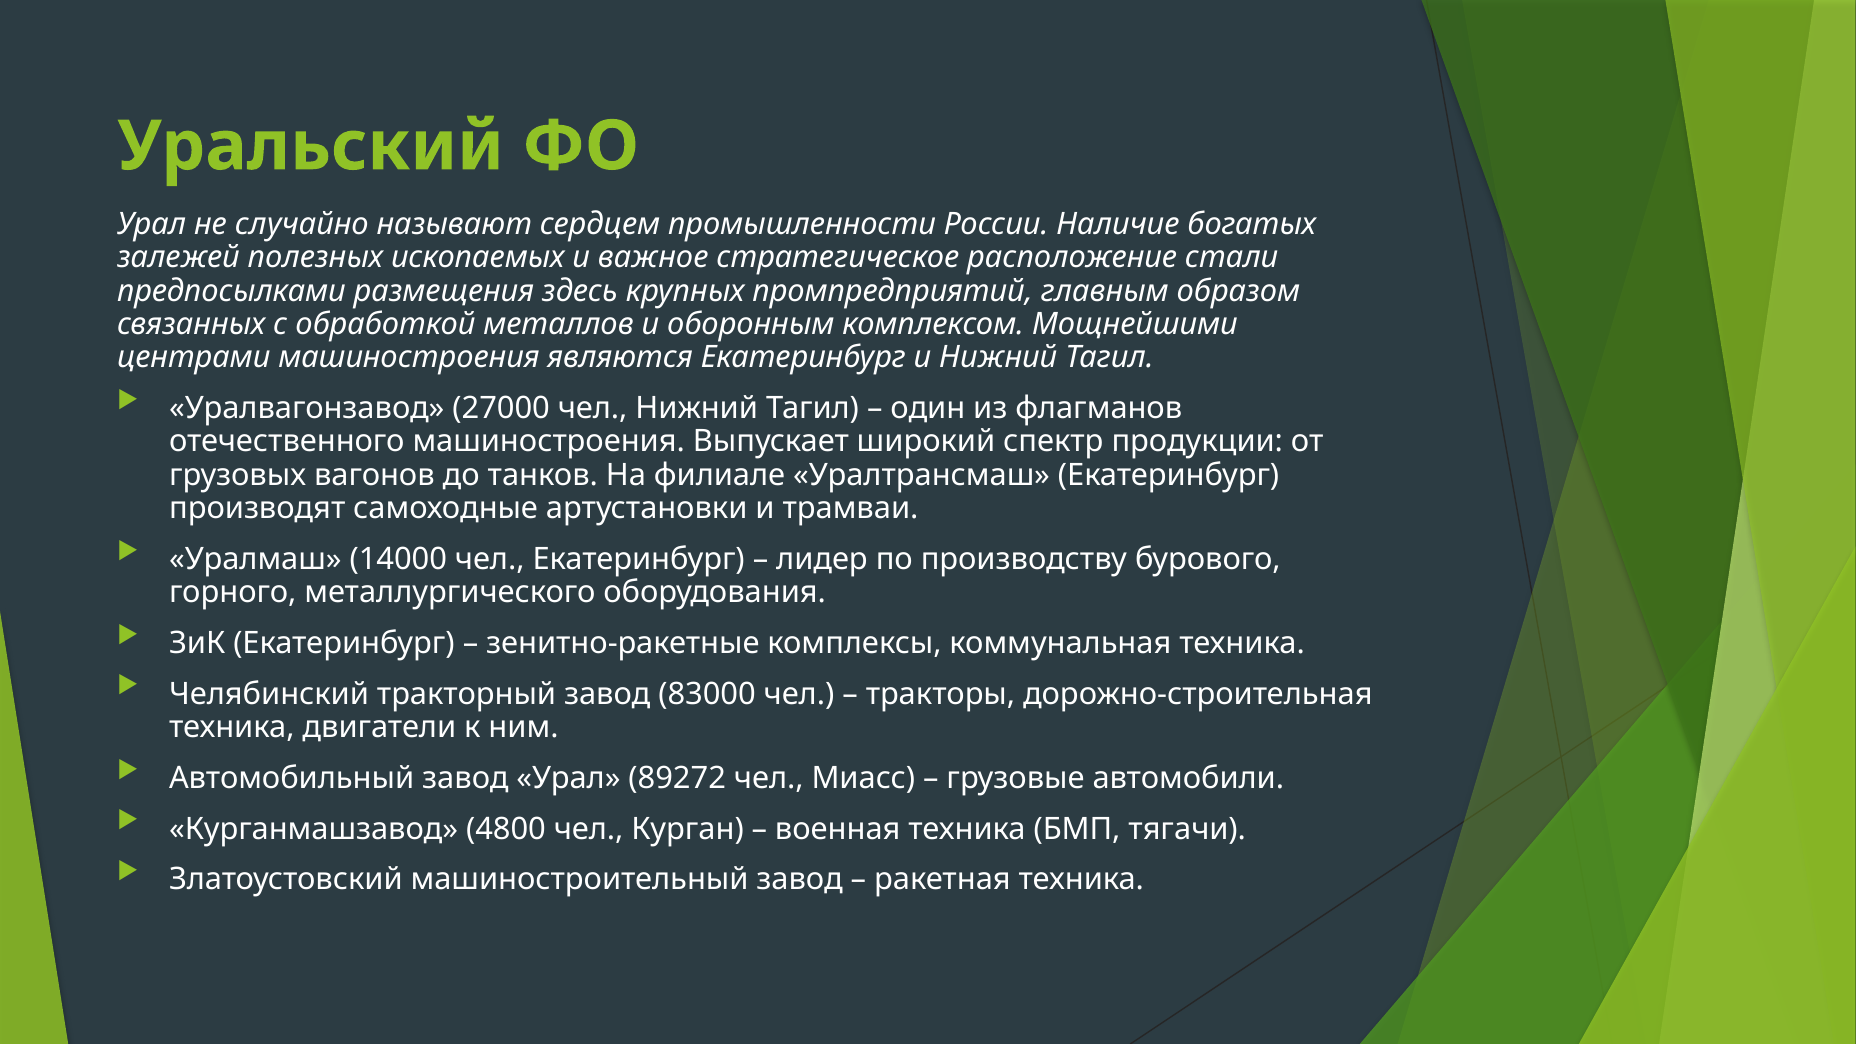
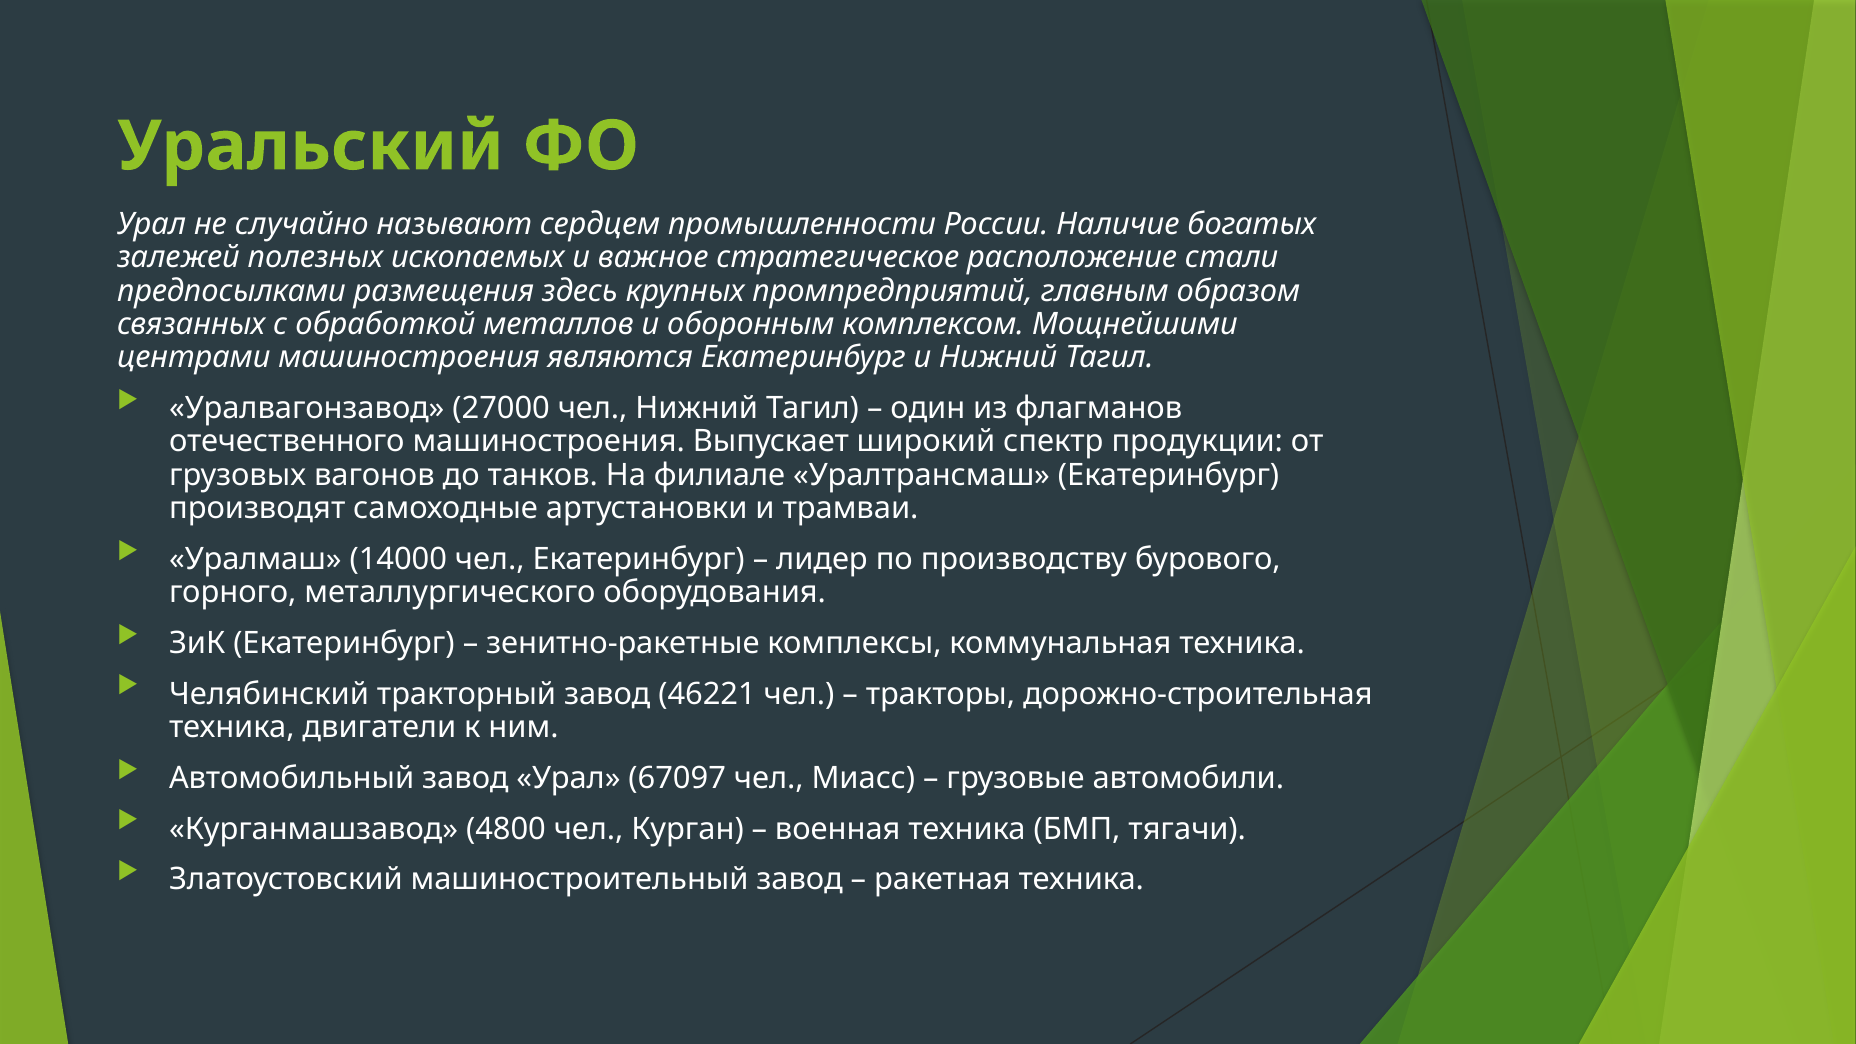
83000: 83000 -> 46221
89272: 89272 -> 67097
